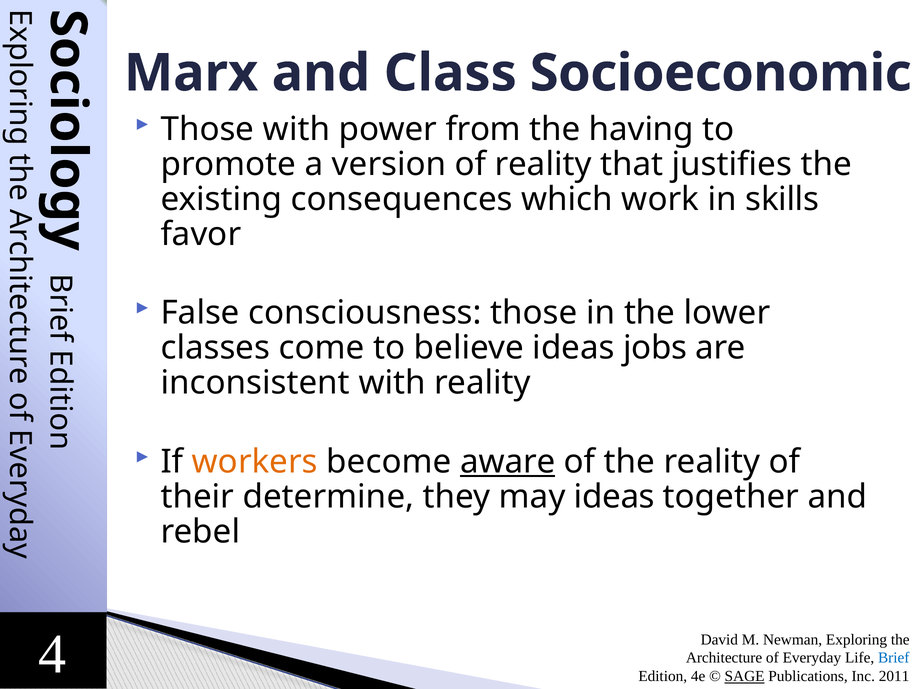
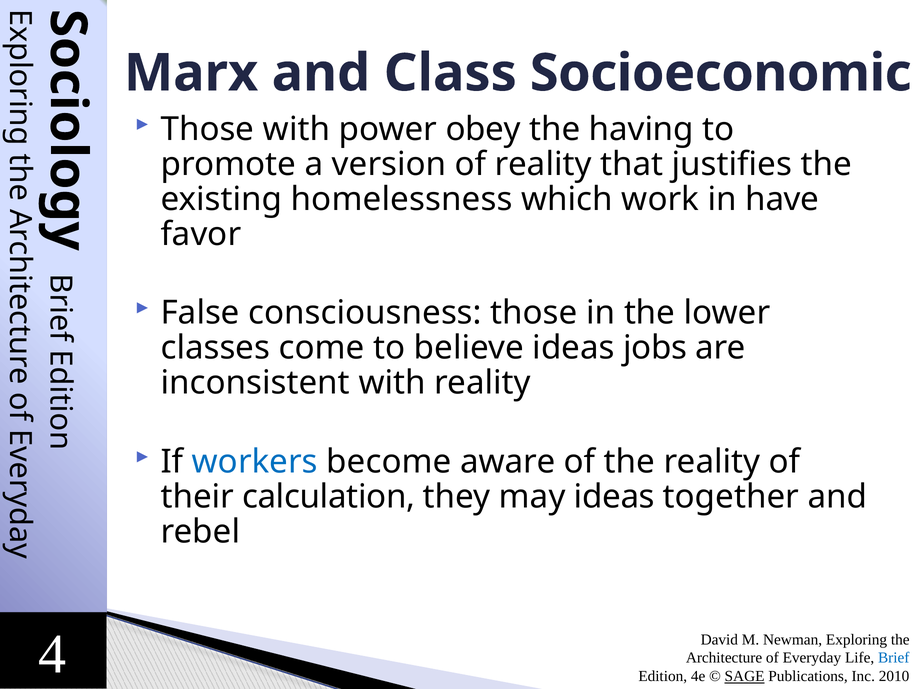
from: from -> obey
consequences: consequences -> homelessness
skills: skills -> have
workers colour: orange -> blue
aware underline: present -> none
determine: determine -> calculation
2011: 2011 -> 2010
